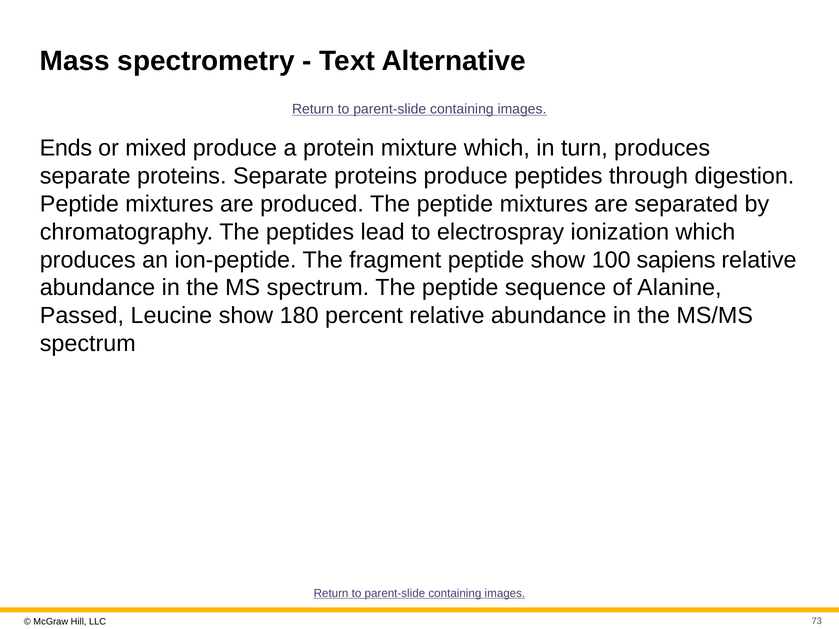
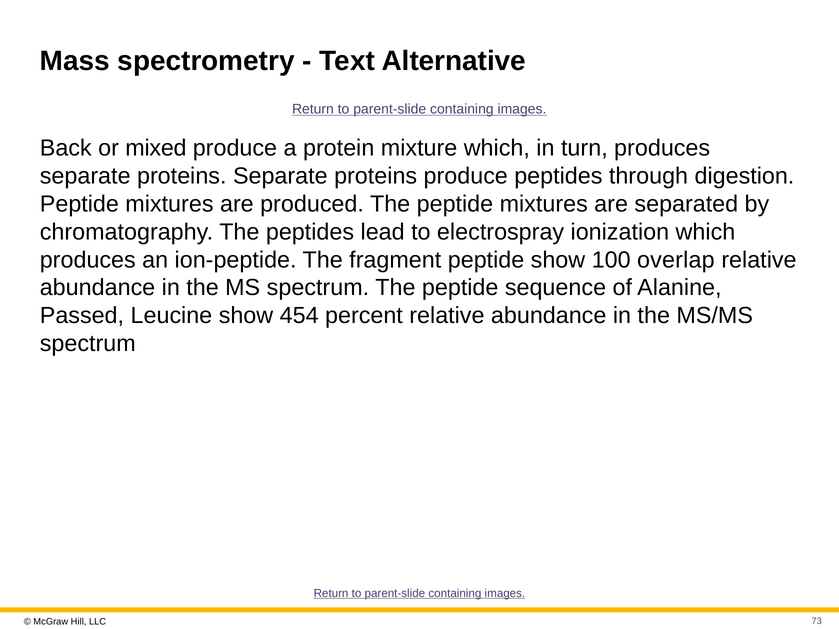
Ends: Ends -> Back
sapiens: sapiens -> overlap
180: 180 -> 454
